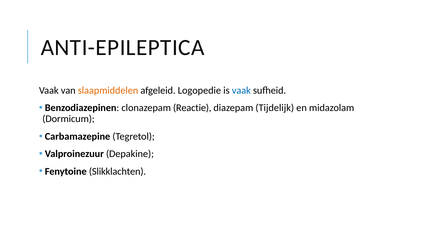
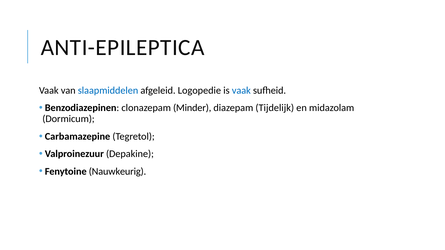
slaapmiddelen colour: orange -> blue
Reactie: Reactie -> Minder
Slikklachten: Slikklachten -> Nauwkeurig
